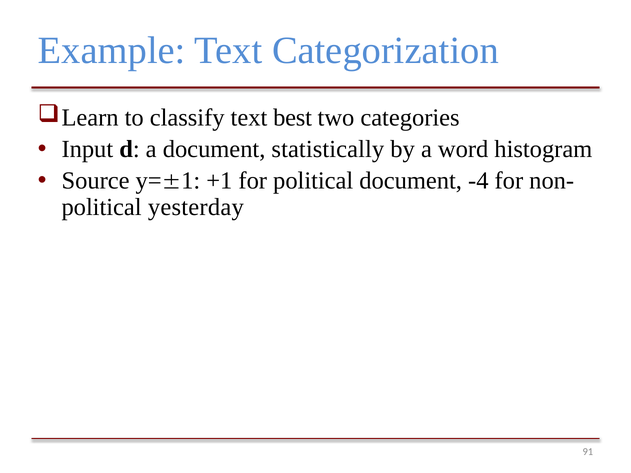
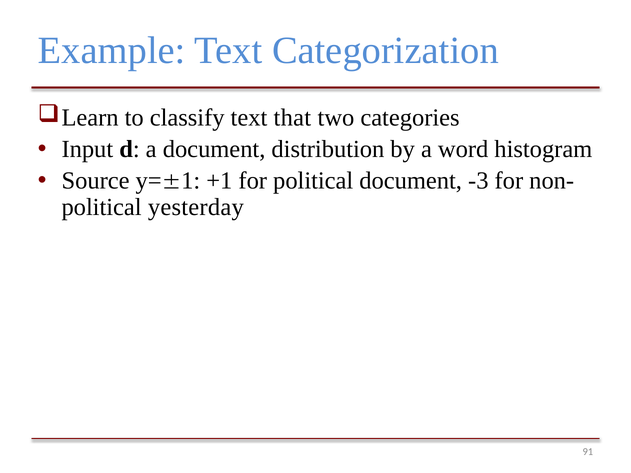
best: best -> that
statistically: statistically -> distribution
-4: -4 -> -3
